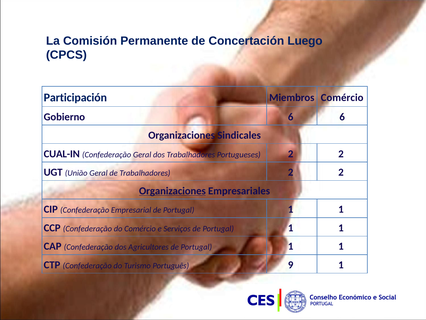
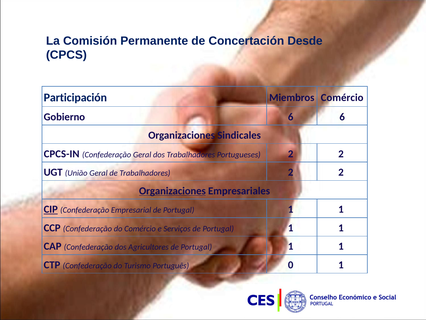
Luego: Luego -> Desde
CUAL-IN: CUAL-IN -> CPCS-IN
CIP underline: none -> present
9: 9 -> 0
